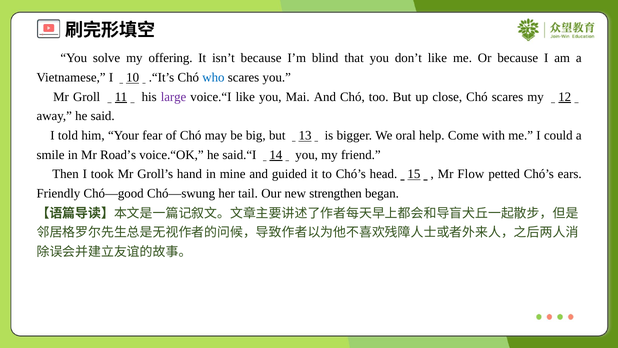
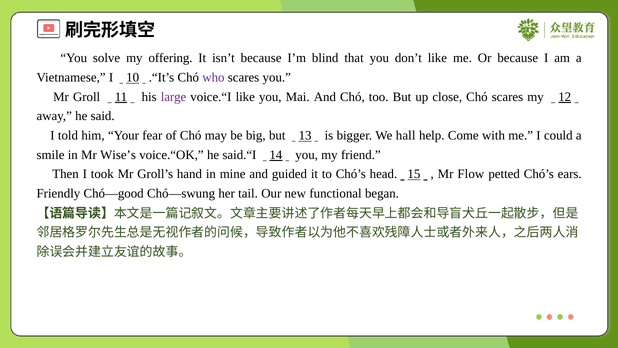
who colour: blue -> purple
oral: oral -> hall
Road’s: Road’s -> Wise’s
strengthen: strengthen -> functional
